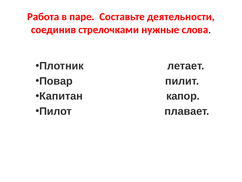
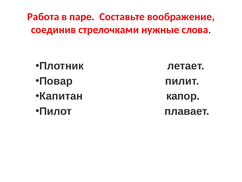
деятельности: деятельности -> воображение
